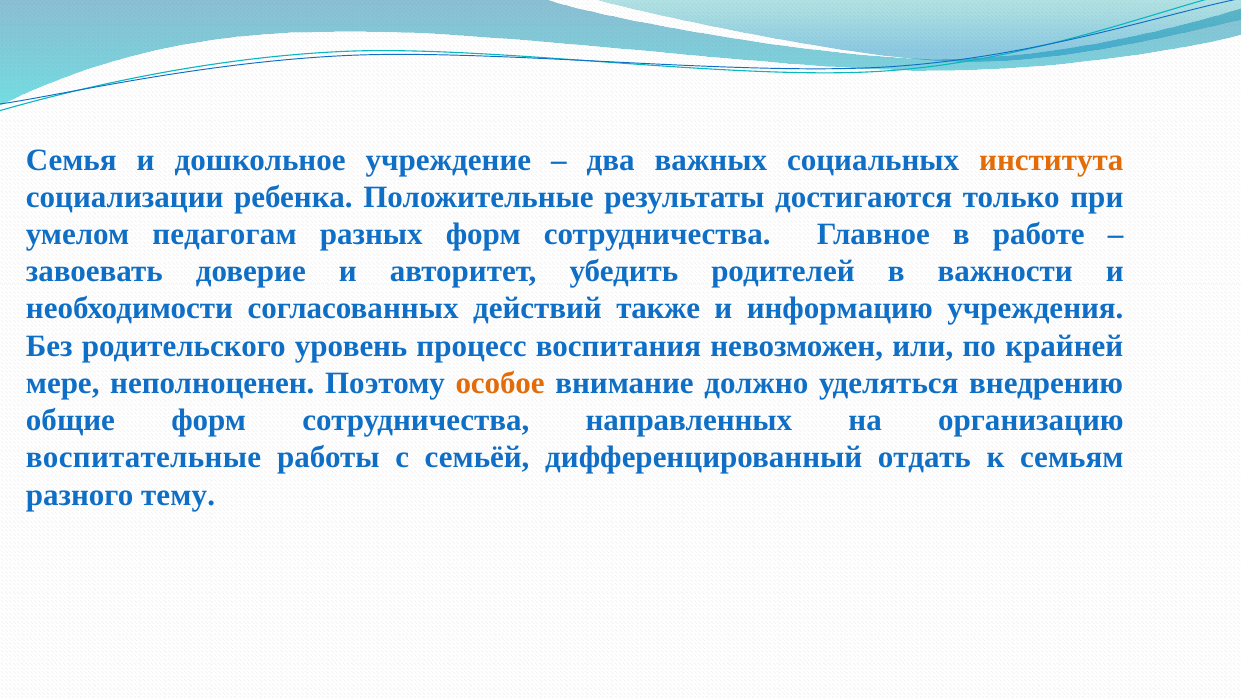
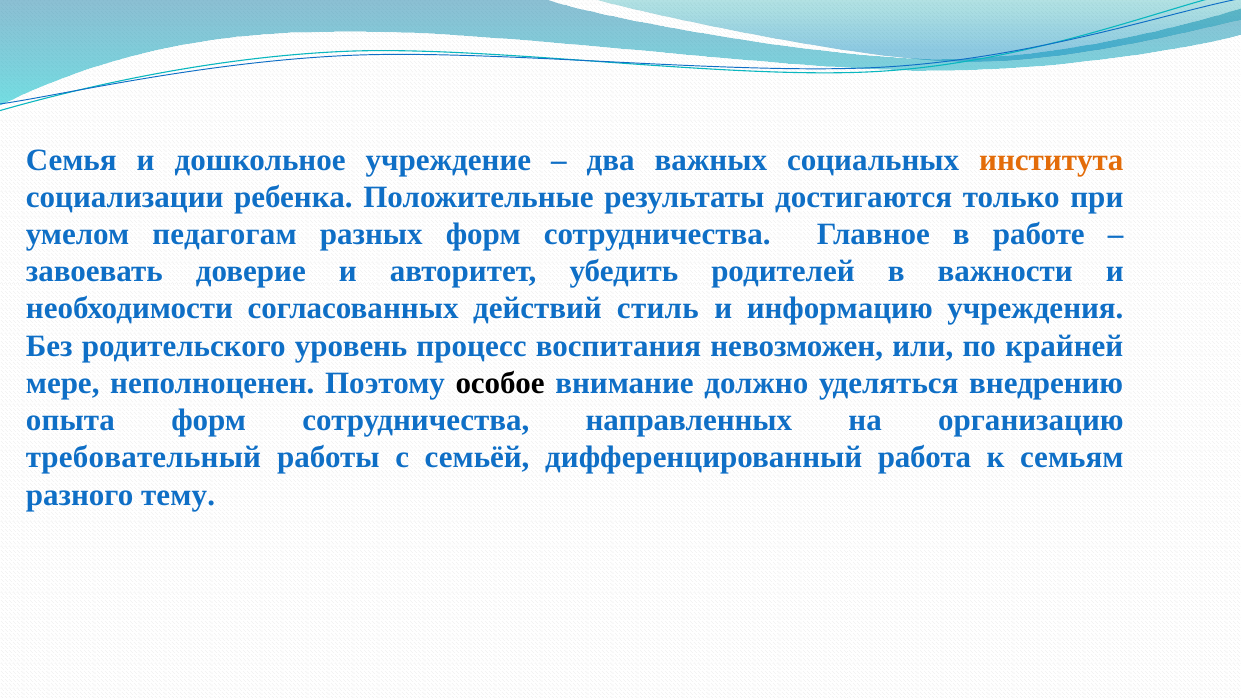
также: также -> стиль
особое colour: orange -> black
общие: общие -> опыта
воспитательные: воспитательные -> требовательный
отдать: отдать -> работа
